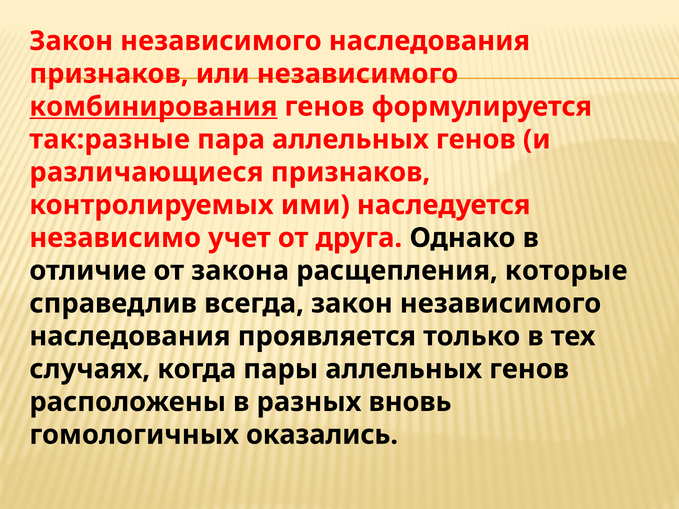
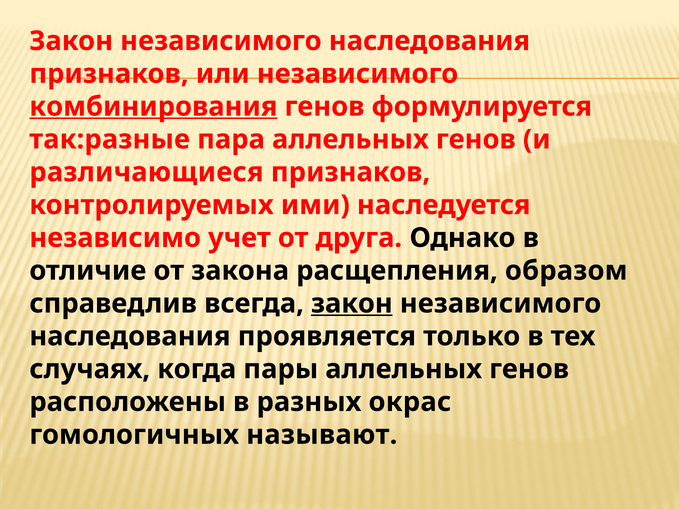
которые: которые -> образом
закон at (352, 304) underline: none -> present
вновь: вновь -> окрас
оказались: оказались -> называют
